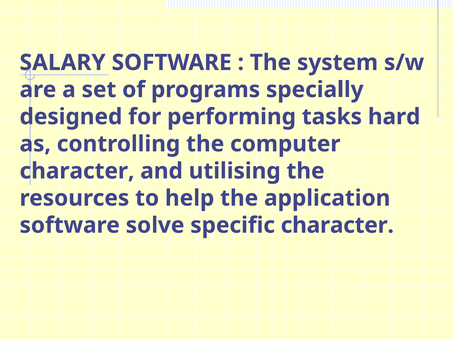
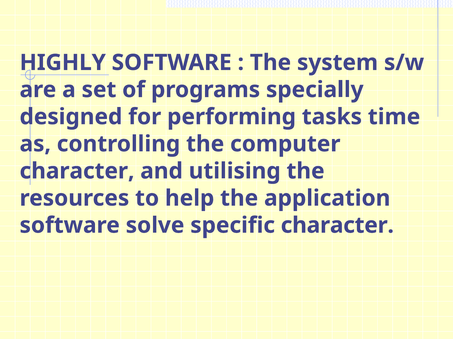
SALARY: SALARY -> HIGHLY
hard: hard -> time
